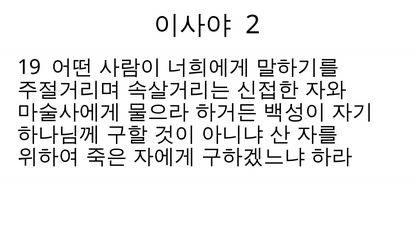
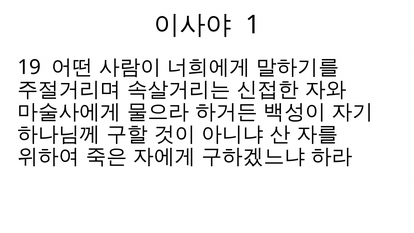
2: 2 -> 1
